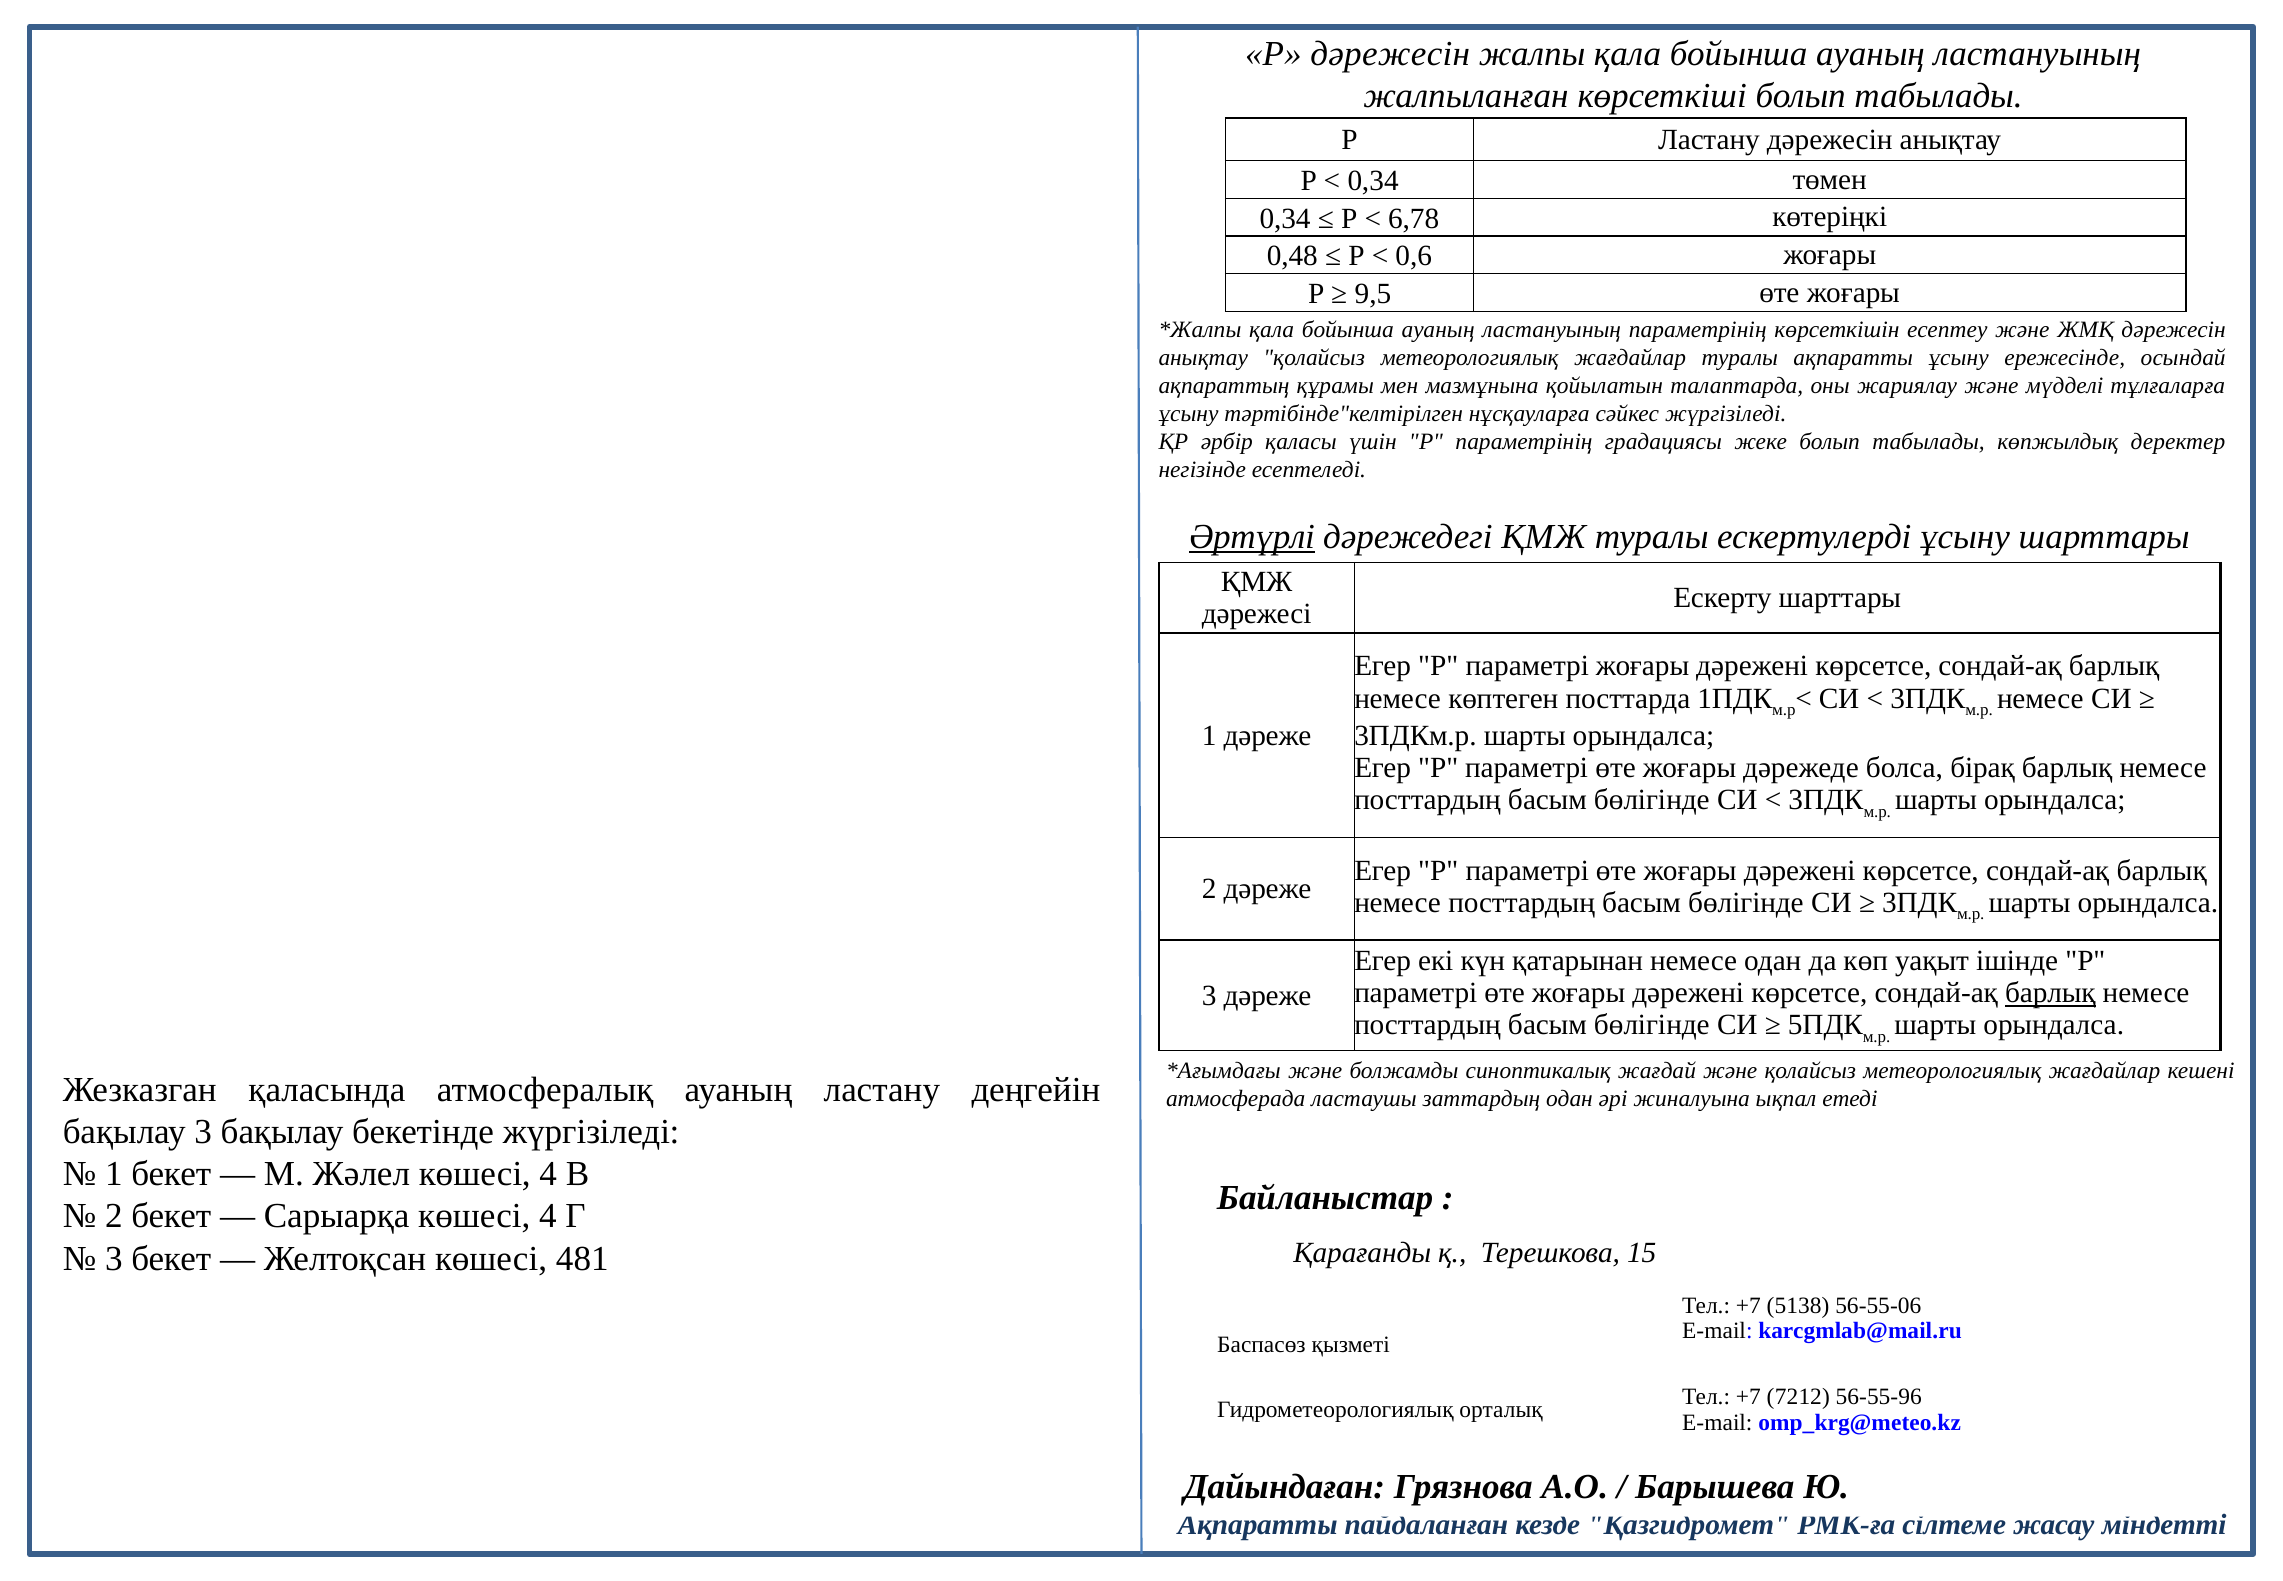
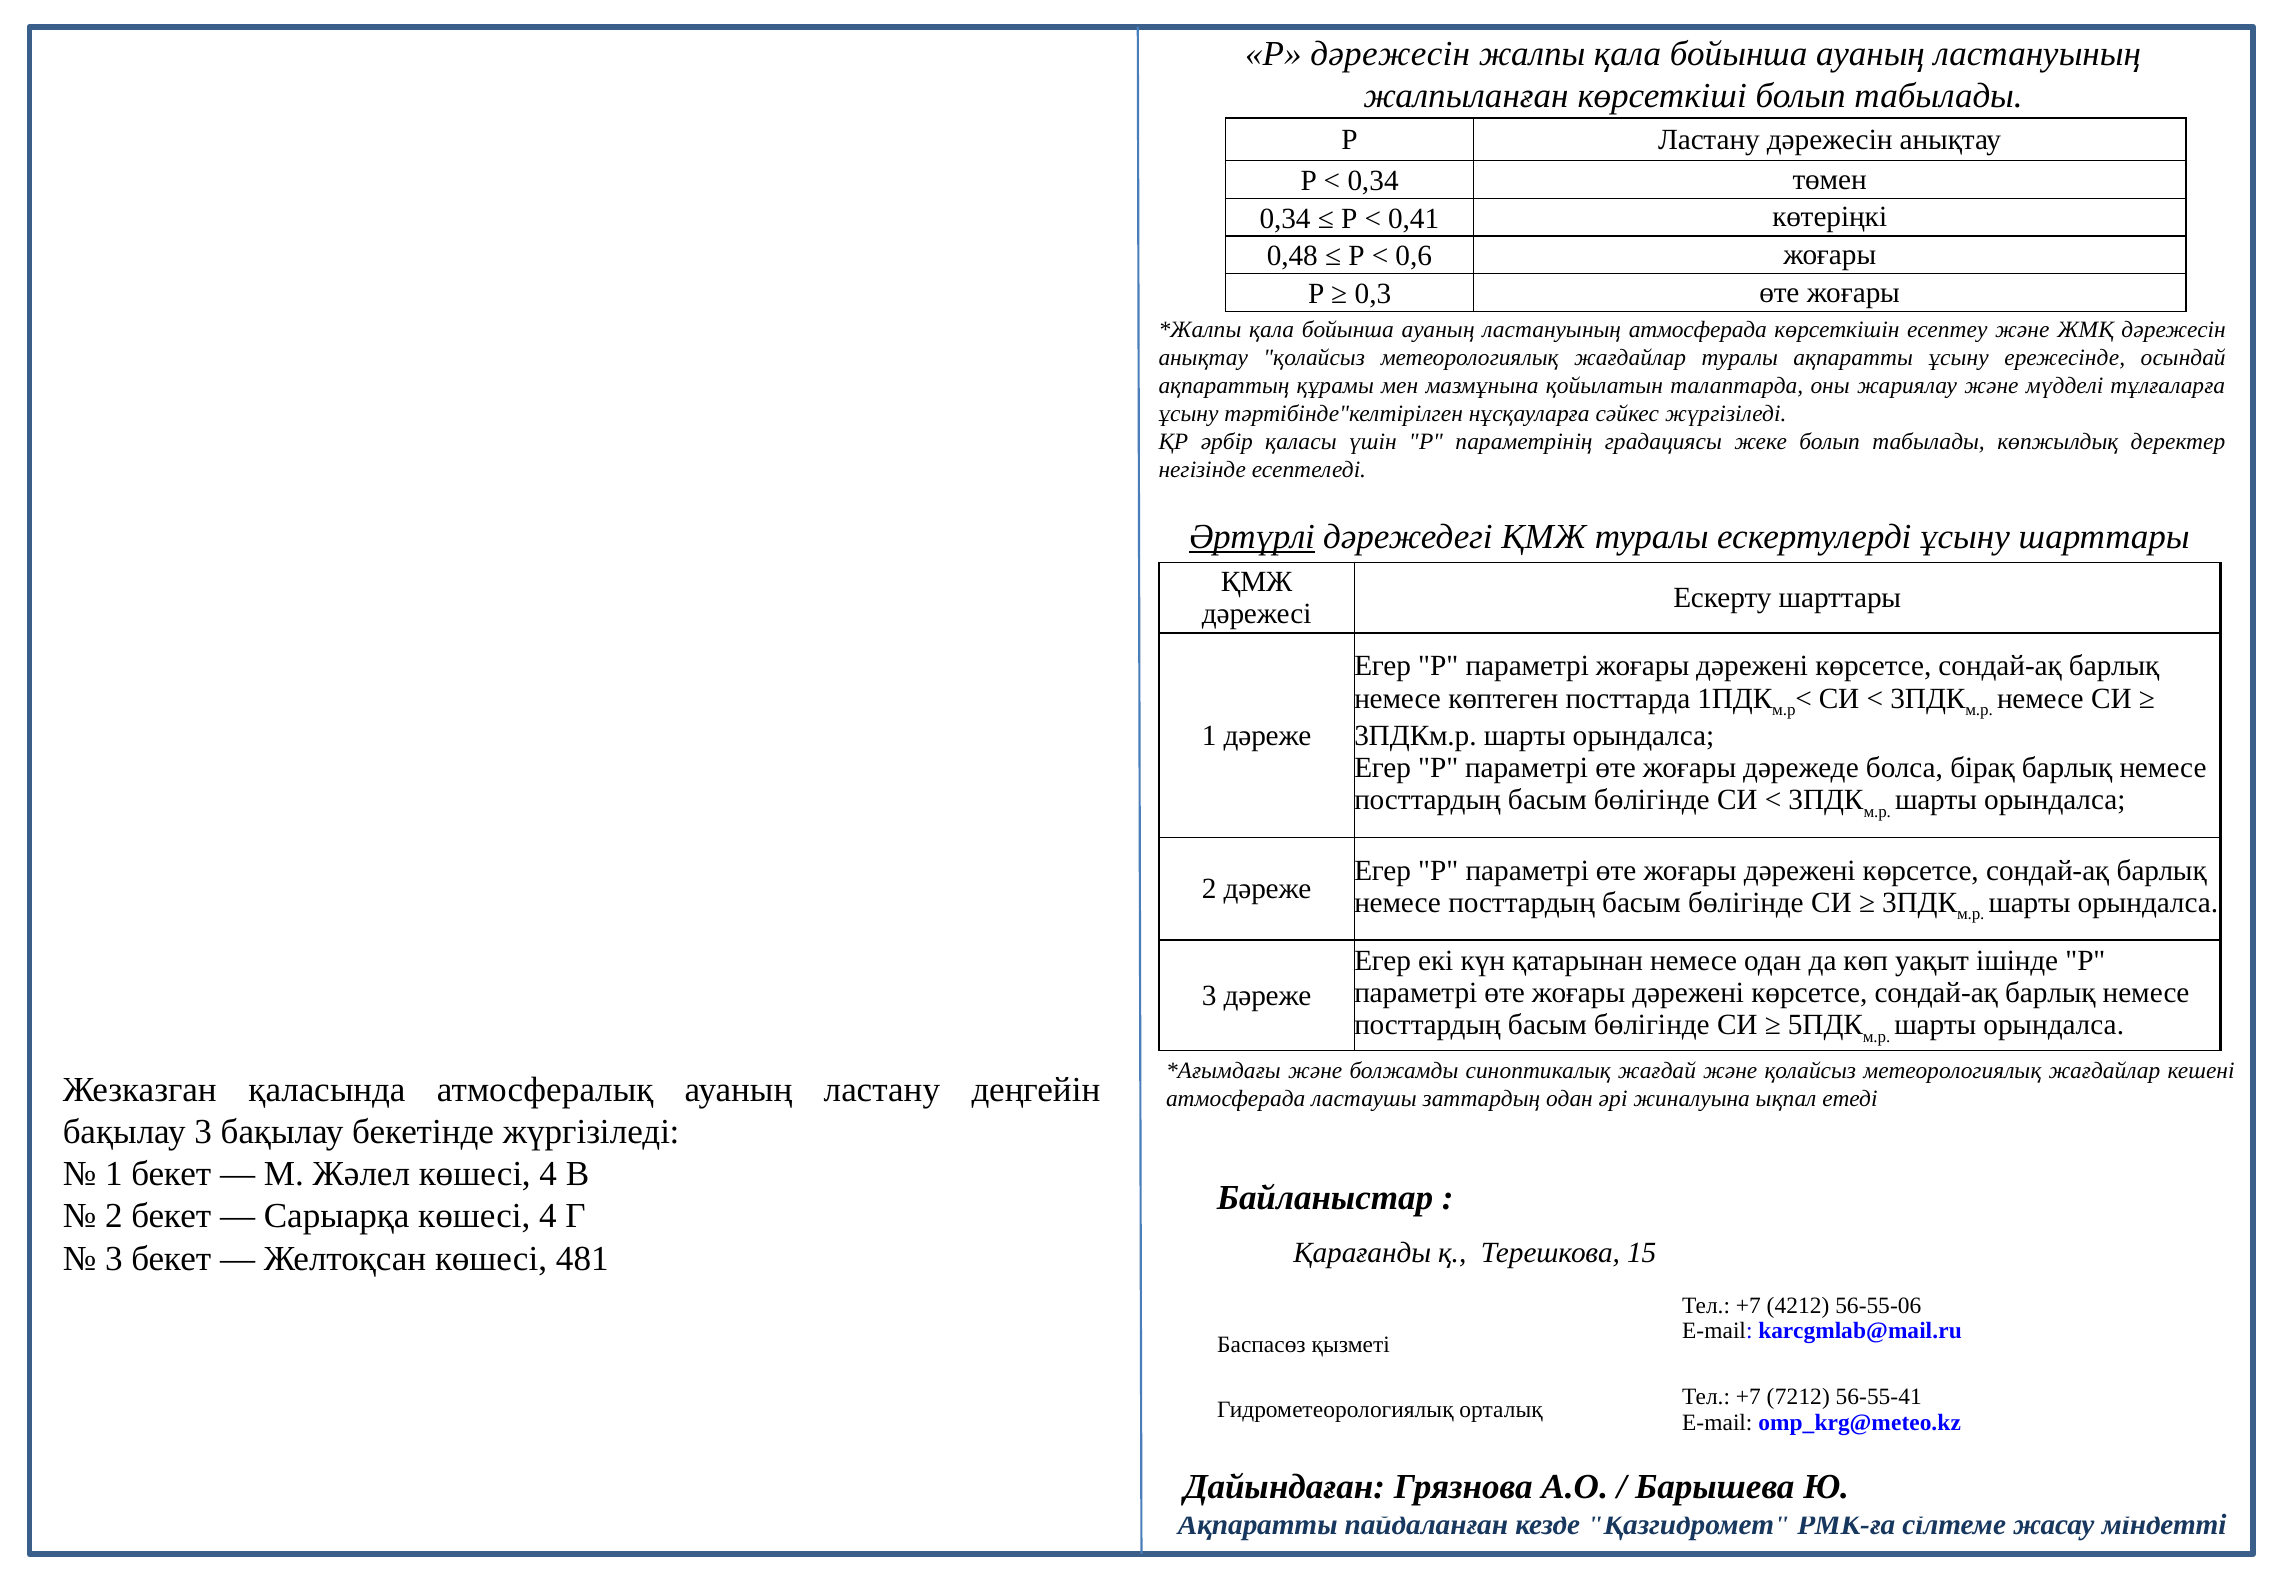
6,78: 6,78 -> 0,41
9,5: 9,5 -> 0,3
ластануының параметрінің: параметрінің -> атмосферада
барлық at (2050, 993) underline: present -> none
5138: 5138 -> 4212
56-55-96: 56-55-96 -> 56-55-41
